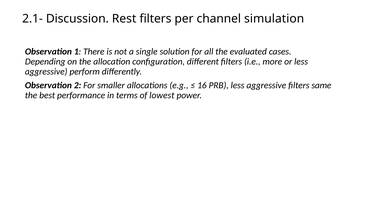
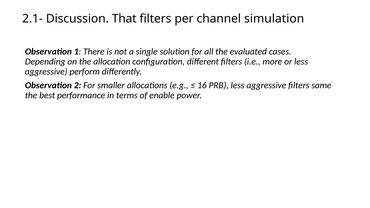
Rest: Rest -> That
lowest: lowest -> enable
